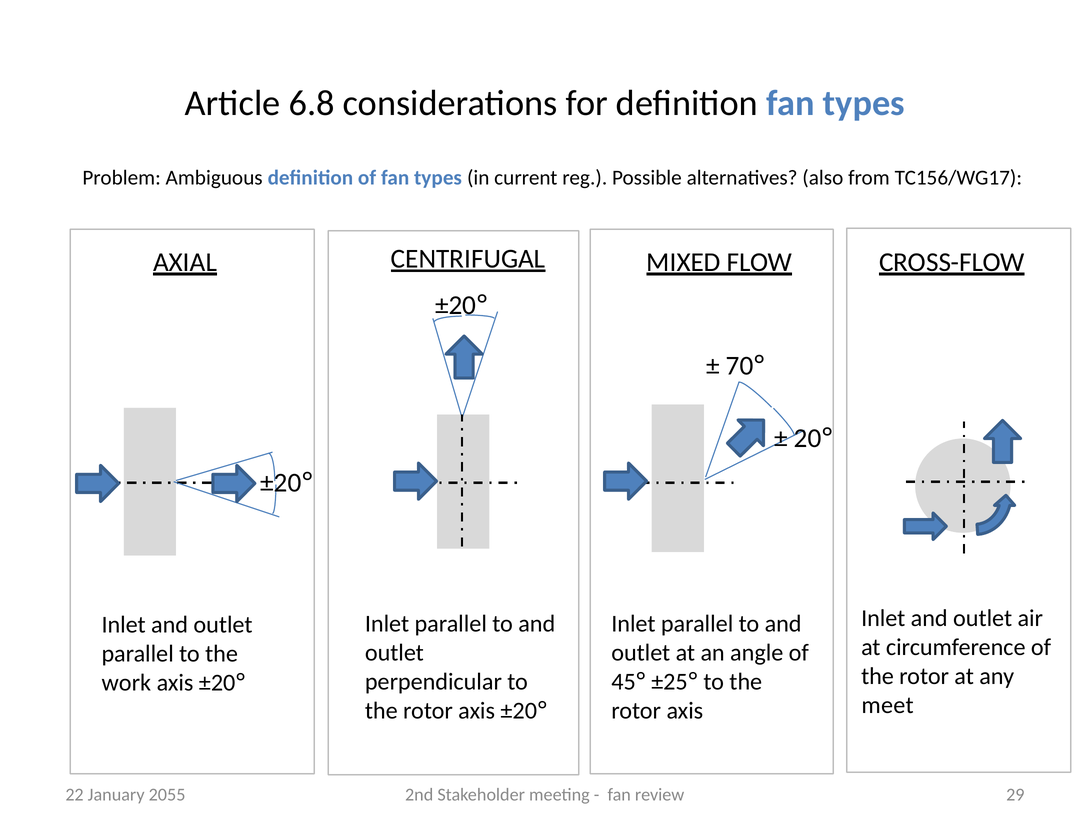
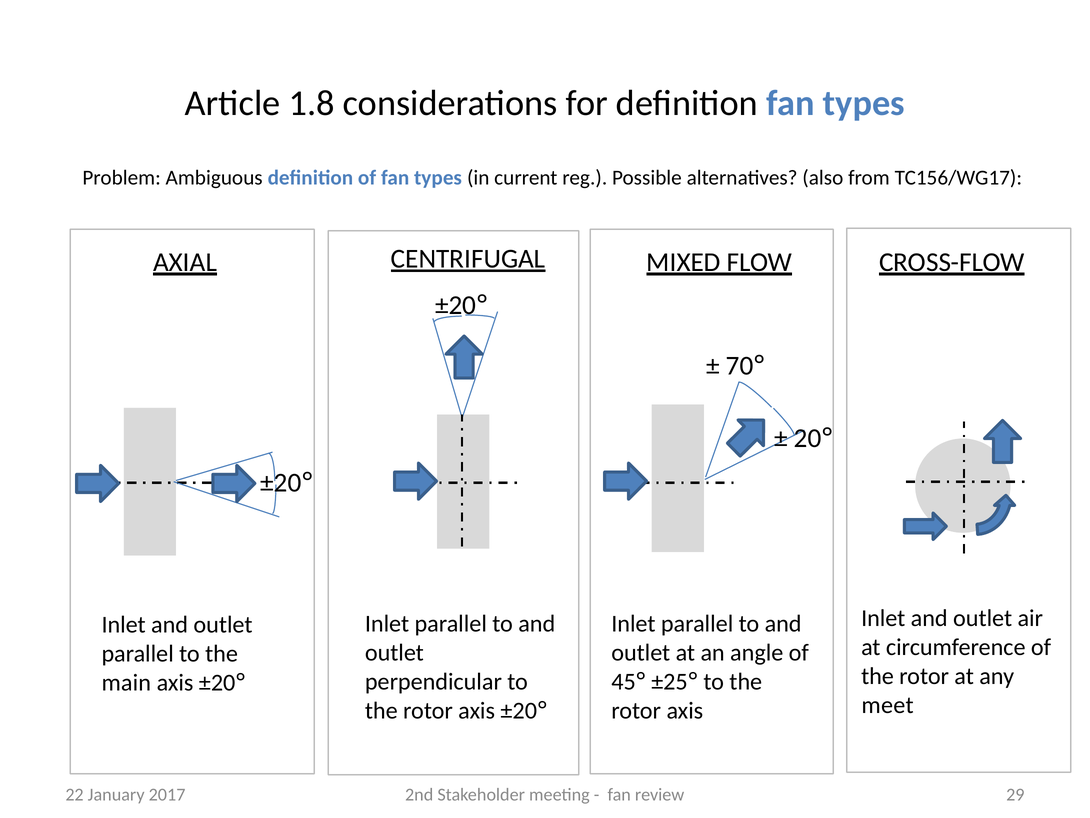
6.8: 6.8 -> 1.8
work: work -> main
2055: 2055 -> 2017
